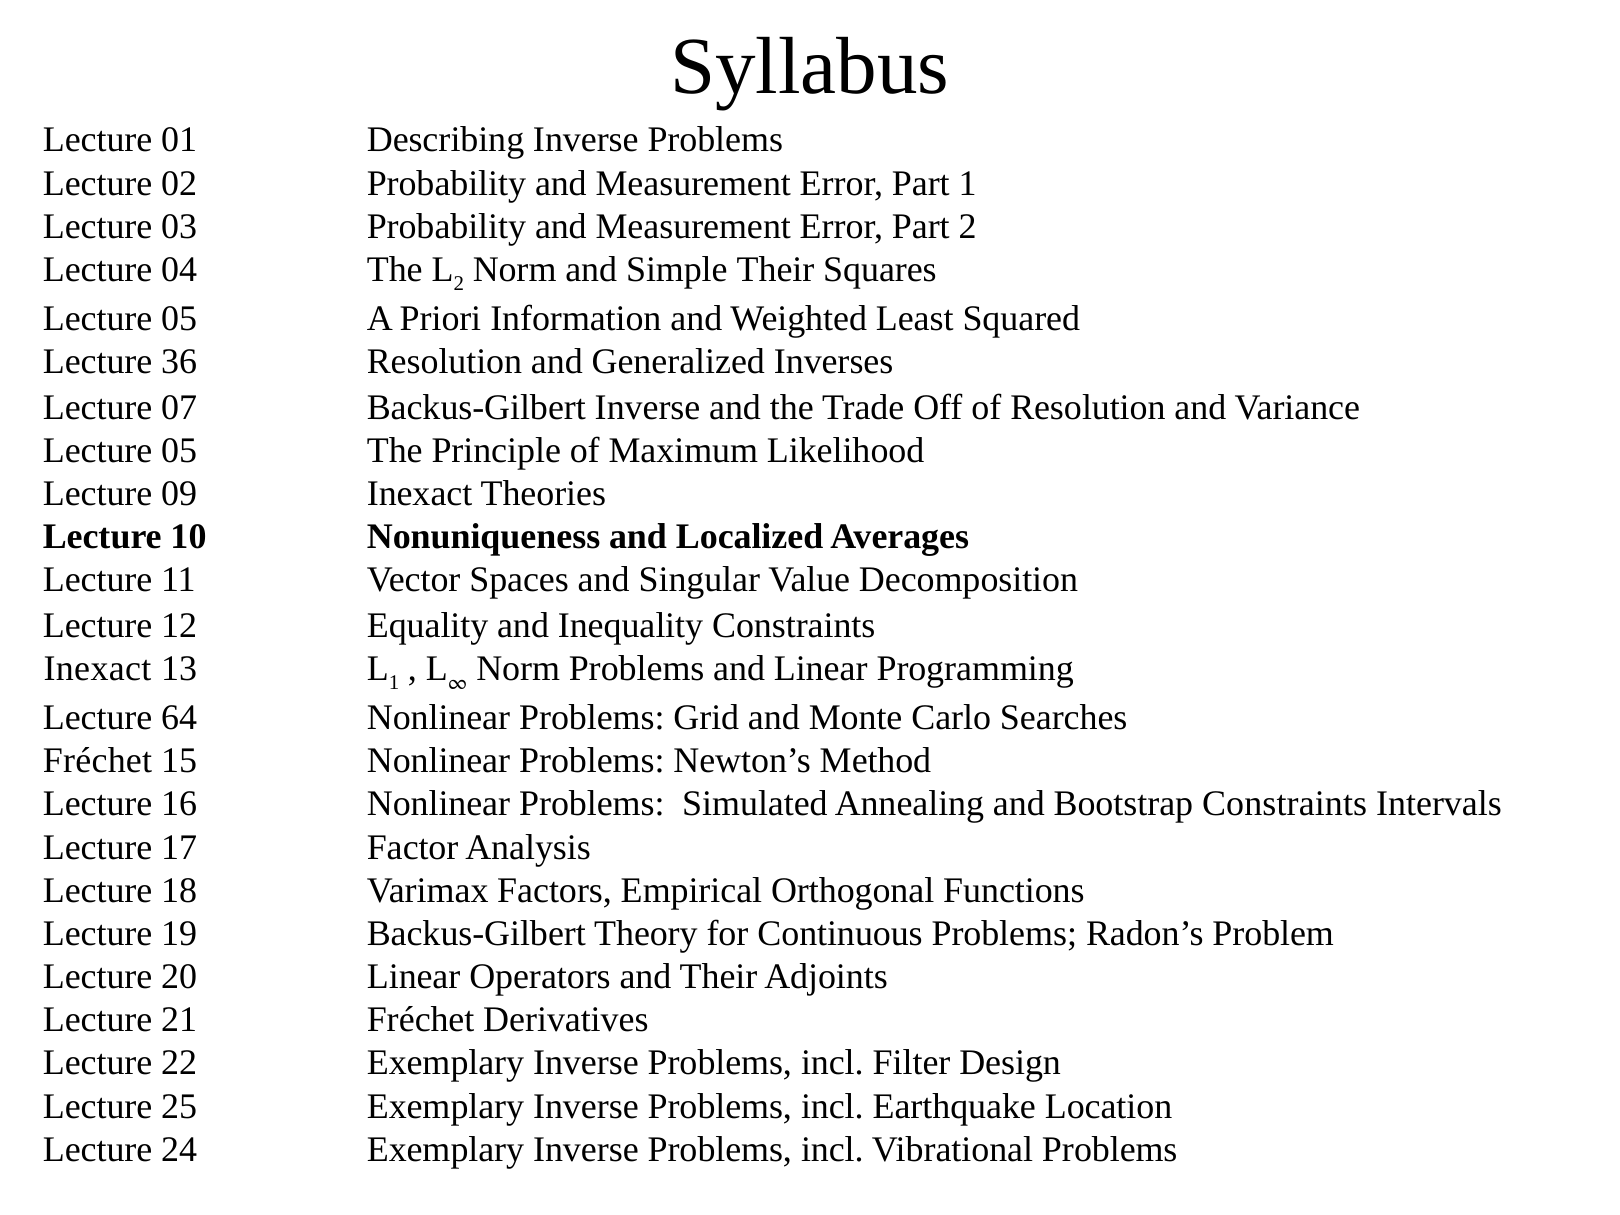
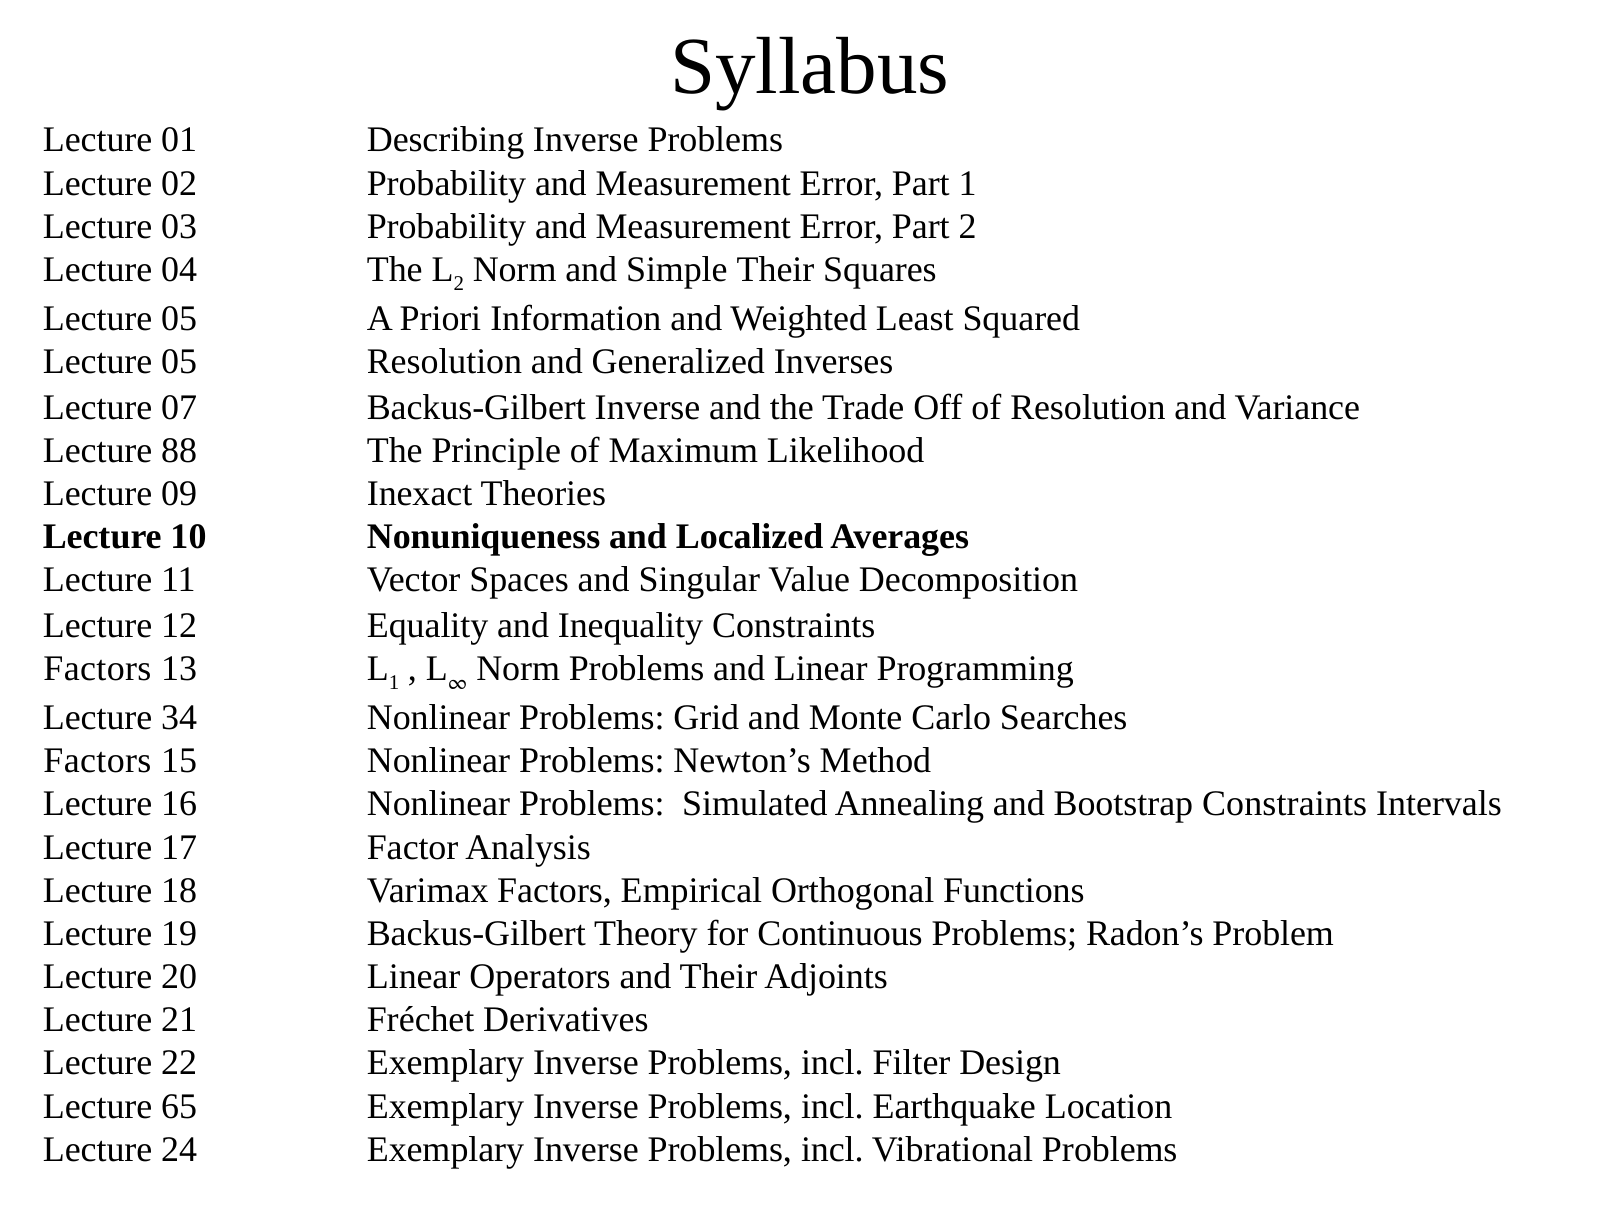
36 at (179, 362): 36 -> 05
05 at (179, 450): 05 -> 88
Inexact at (97, 669): Inexact -> Factors
64: 64 -> 34
Fréchet at (98, 761): Fréchet -> Factors
25: 25 -> 65
